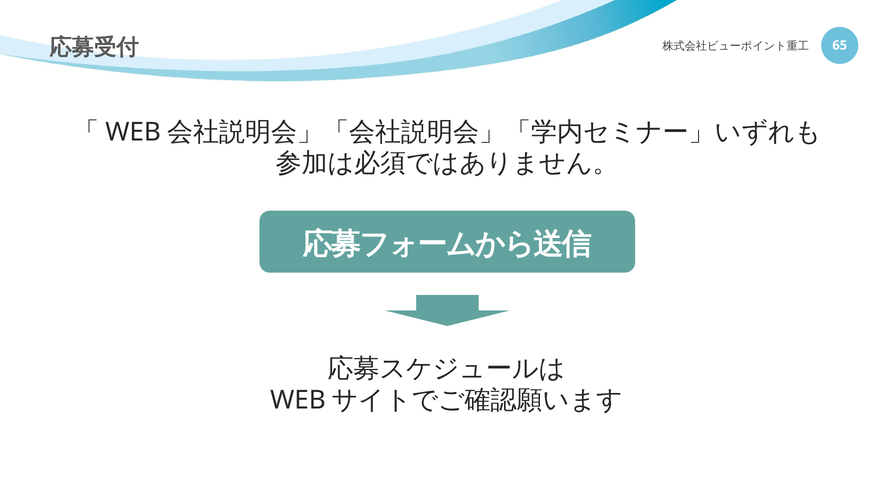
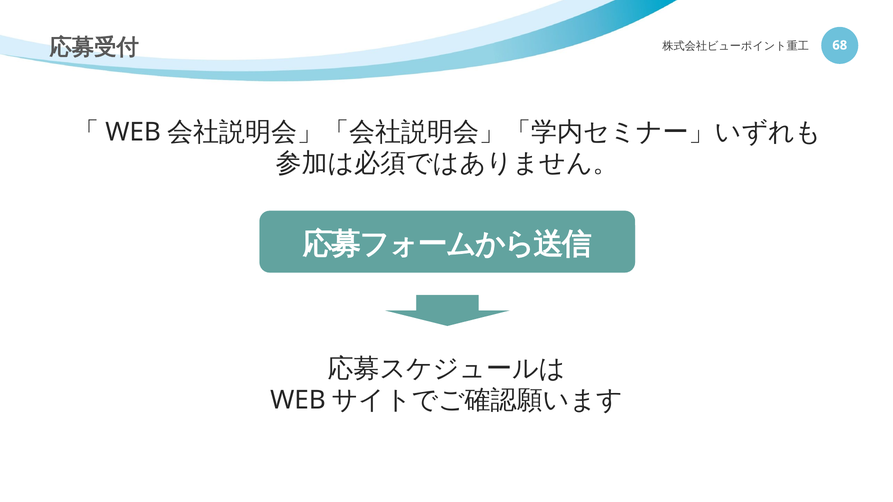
65: 65 -> 68
